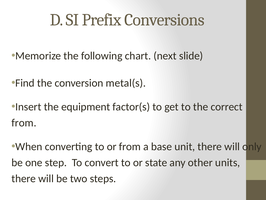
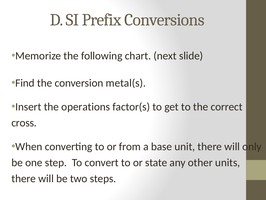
equipment: equipment -> operations
from at (24, 122): from -> cross
